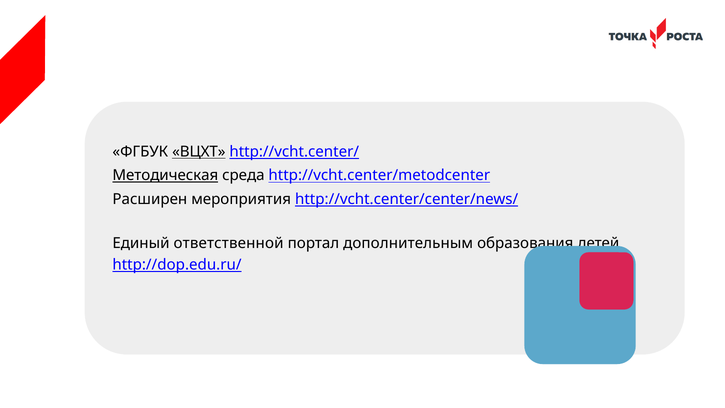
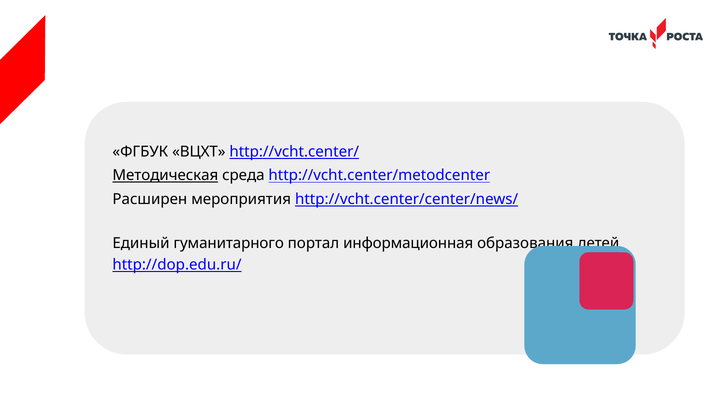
ВЦХТ underline: present -> none
ответственной: ответственной -> гуманитарного
дополнительным: дополнительным -> информационная
